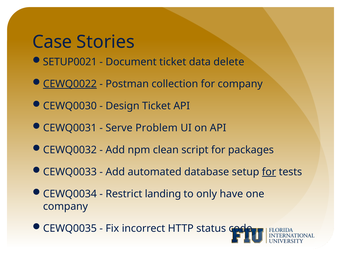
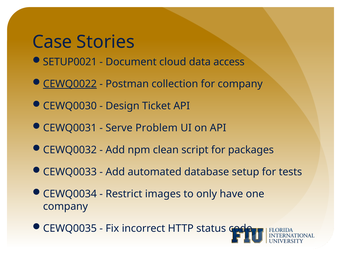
Document ticket: ticket -> cloud
delete: delete -> access
for at (269, 172) underline: present -> none
landing: landing -> images
